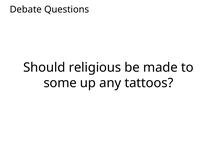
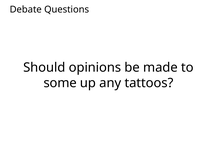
religious: religious -> opinions
